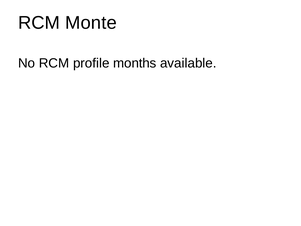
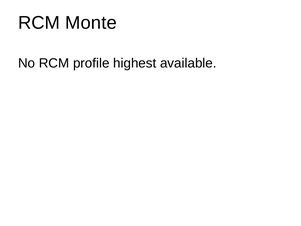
months: months -> highest
